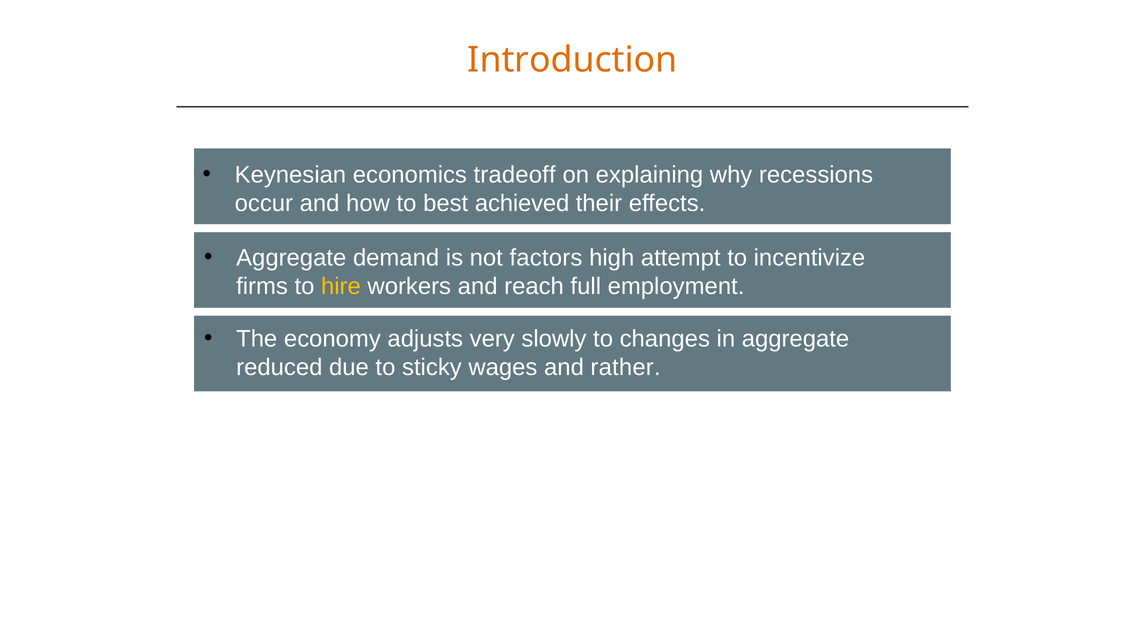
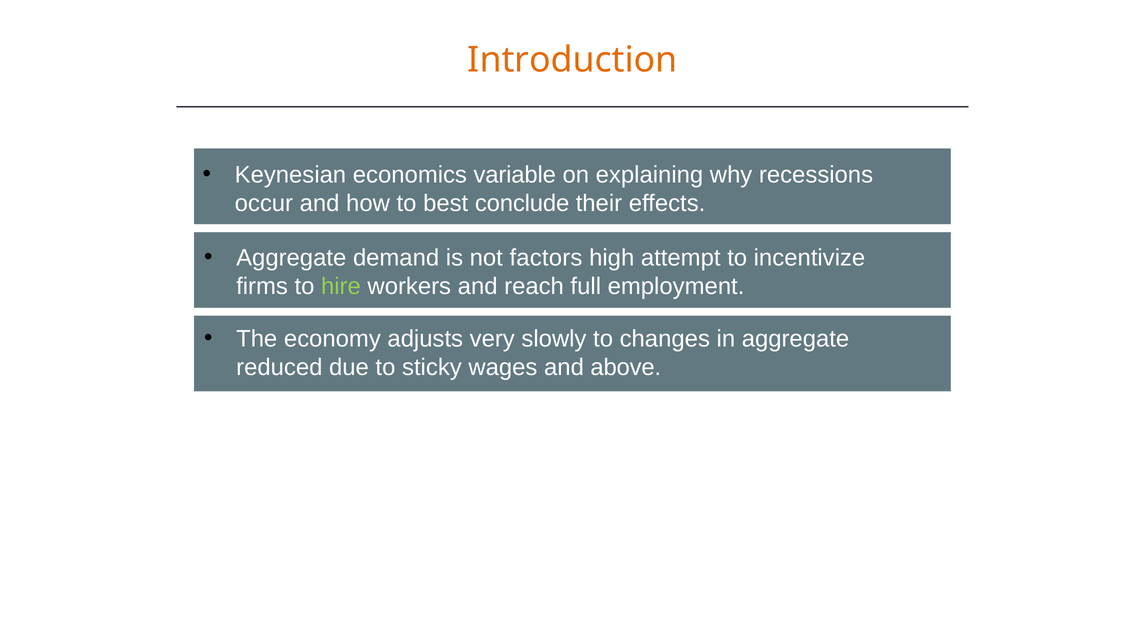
tradeoff: tradeoff -> variable
achieved: achieved -> conclude
hire colour: yellow -> light green
rather: rather -> above
